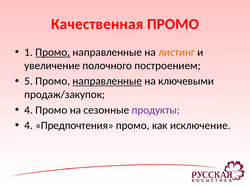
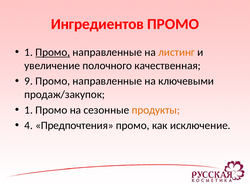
Качественная: Качественная -> Ингредиентов
построением: построением -> качественная
5: 5 -> 9
направленные at (107, 81) underline: present -> none
4 at (29, 110): 4 -> 1
продукты colour: purple -> orange
